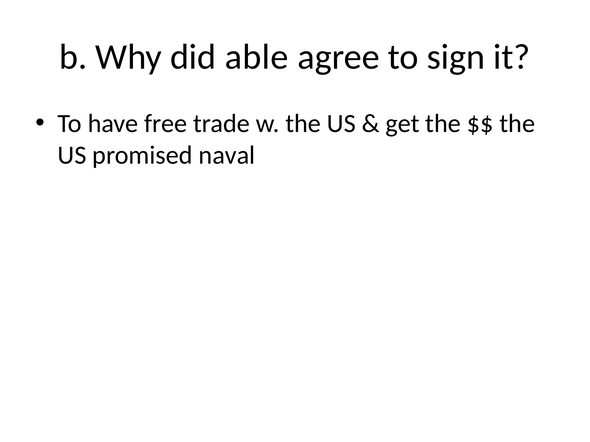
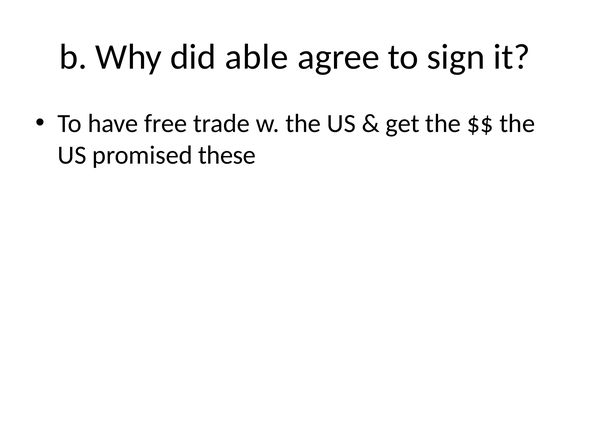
naval: naval -> these
